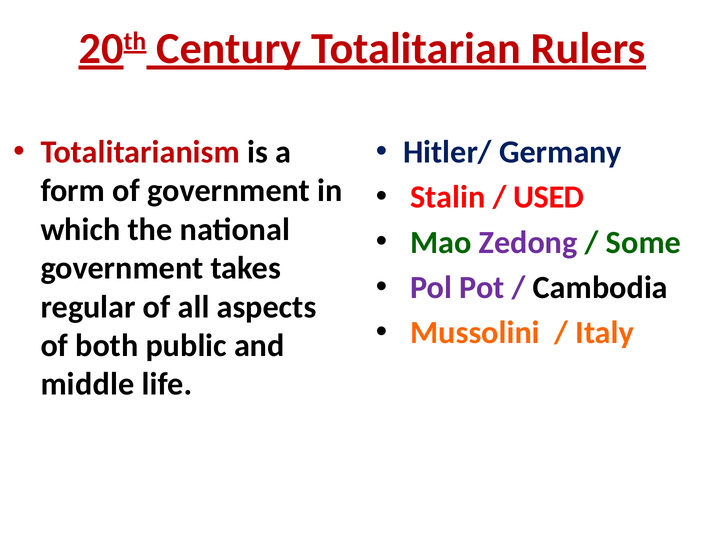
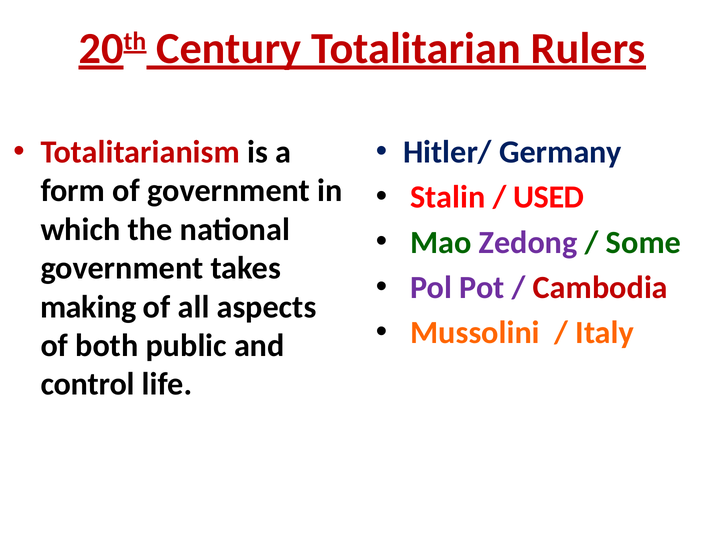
Cambodia colour: black -> red
regular: regular -> making
middle: middle -> control
